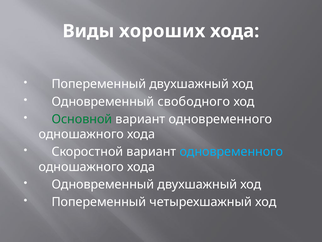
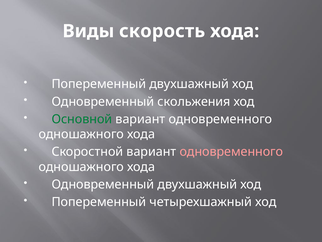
хороших: хороших -> скорость
свободного: свободного -> скольжения
одновременного at (231, 152) colour: light blue -> pink
